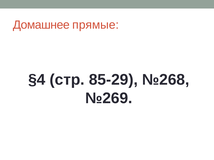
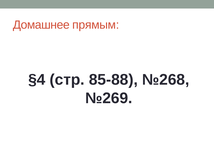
прямые: прямые -> прямым
85-29: 85-29 -> 85-88
